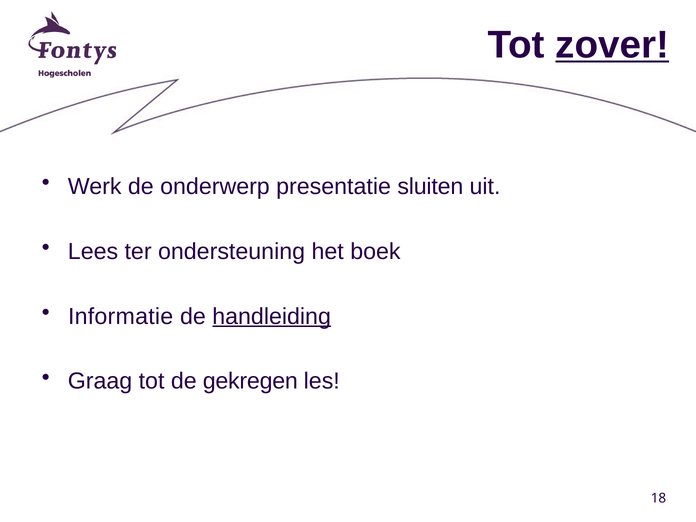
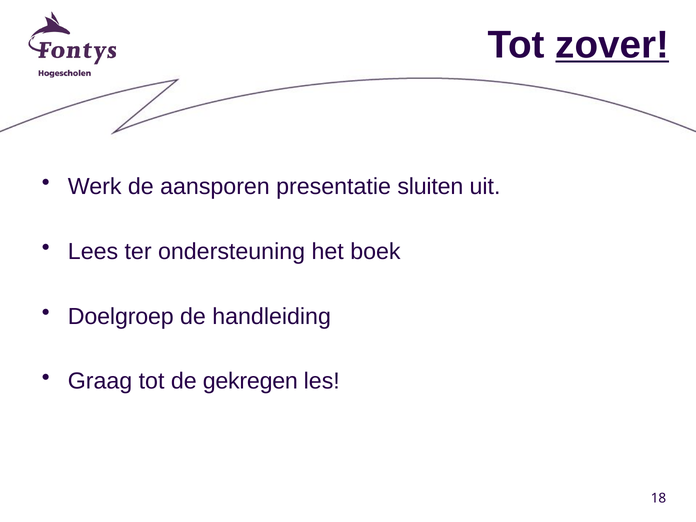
onderwerp: onderwerp -> aansporen
Informatie: Informatie -> Doelgroep
handleiding underline: present -> none
